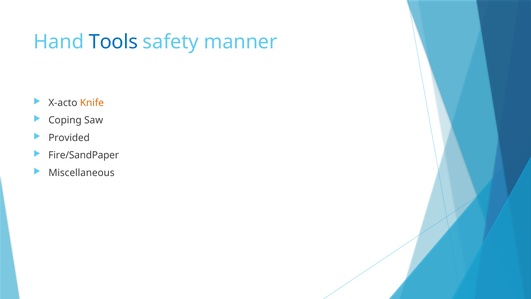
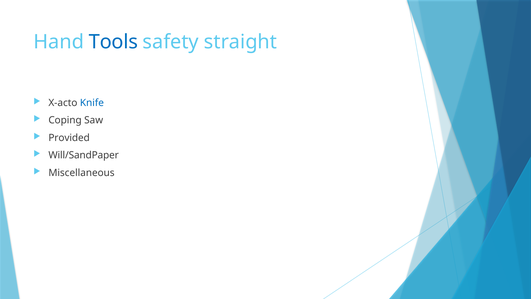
manner: manner -> straight
Knife colour: orange -> blue
Fire/SandPaper: Fire/SandPaper -> Will/SandPaper
